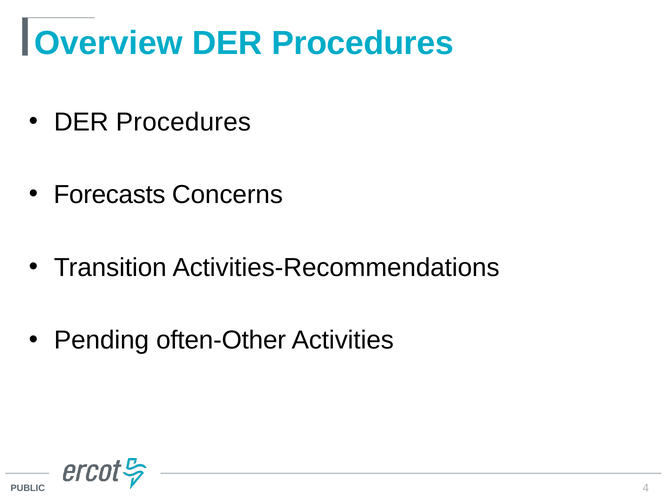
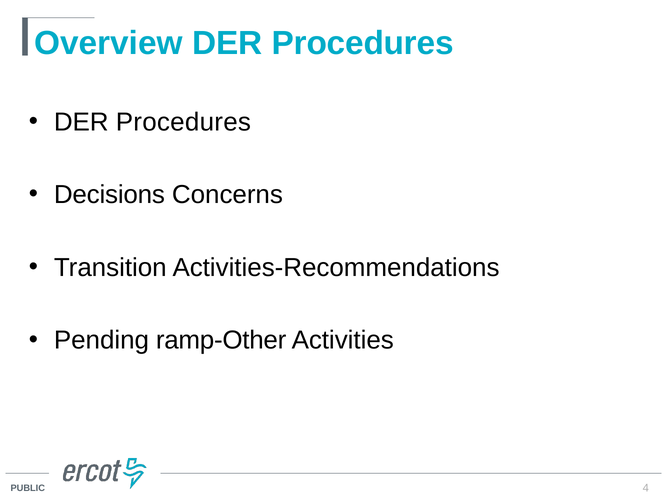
Forecasts: Forecasts -> Decisions
often-Other: often-Other -> ramp-Other
